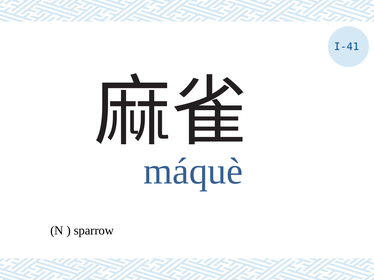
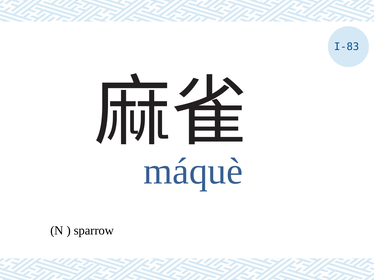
I-41: I-41 -> I-83
